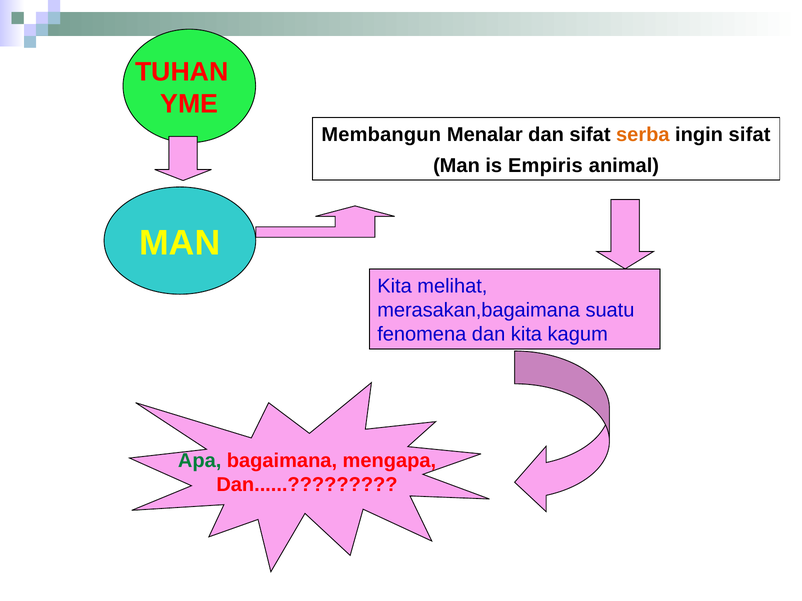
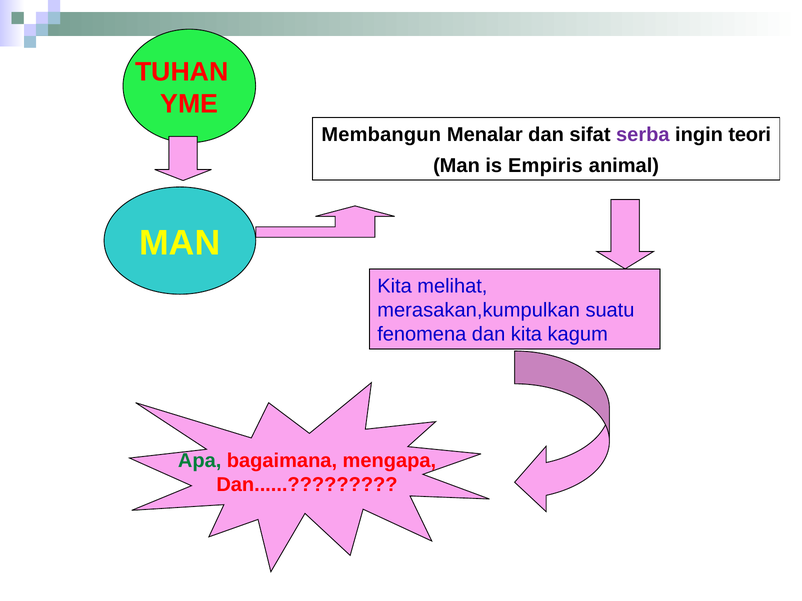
serba colour: orange -> purple
ingin sifat: sifat -> teori
merasakan,bagaimana: merasakan,bagaimana -> merasakan,kumpulkan
